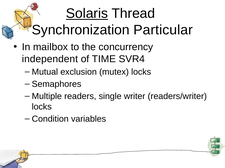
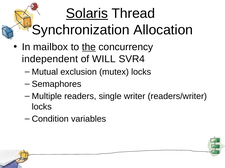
Particular: Particular -> Allocation
the underline: none -> present
TIME: TIME -> WILL
